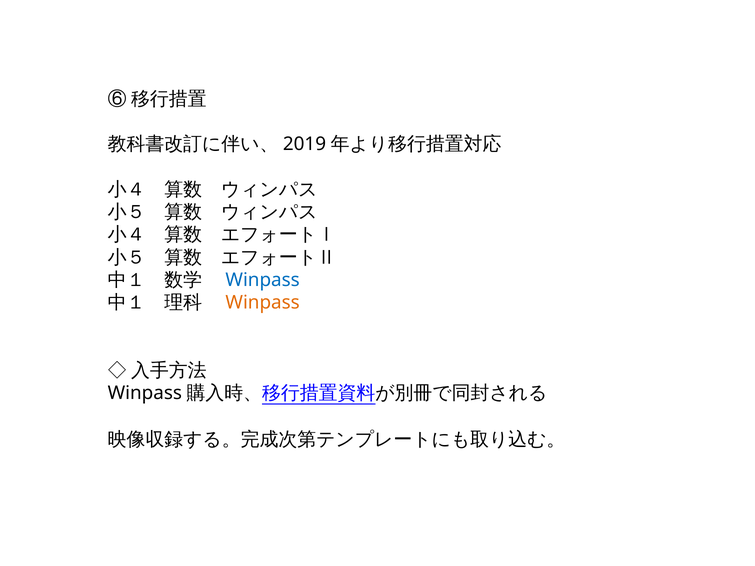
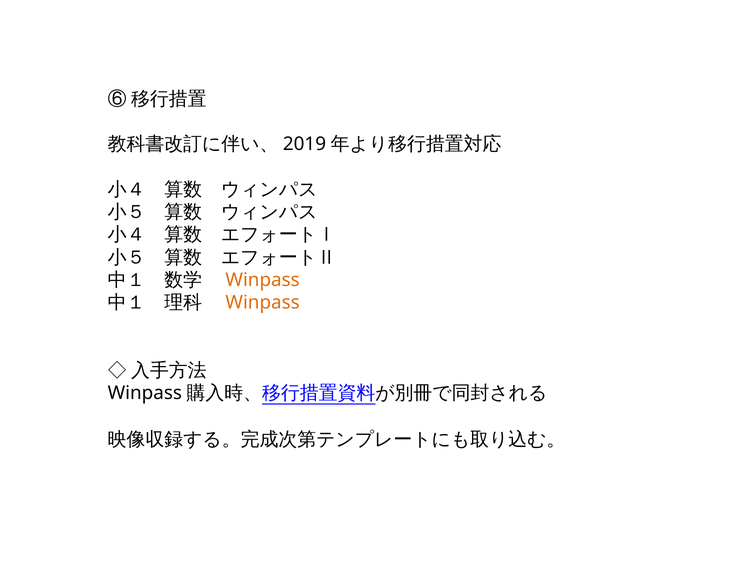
Winpass at (263, 280) colour: blue -> orange
